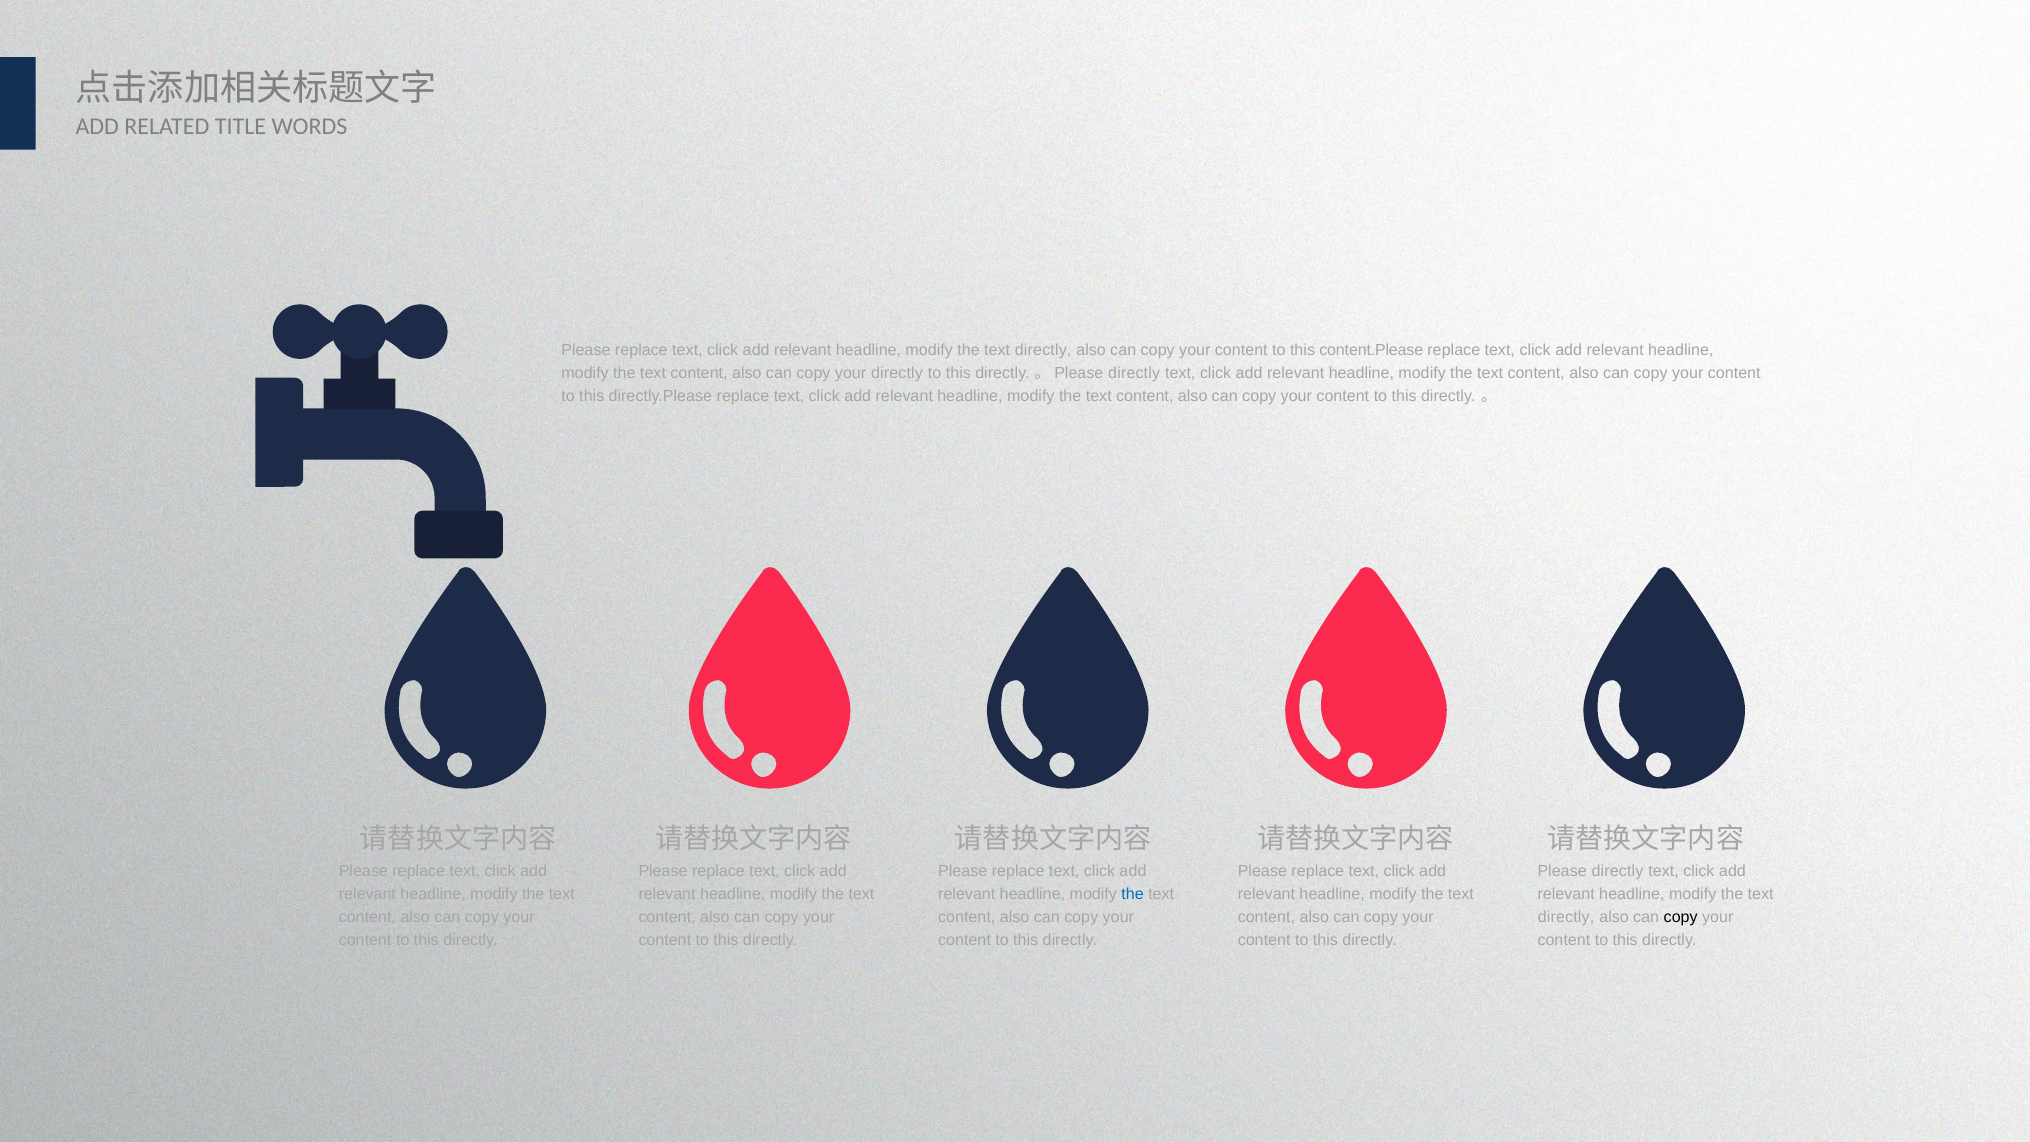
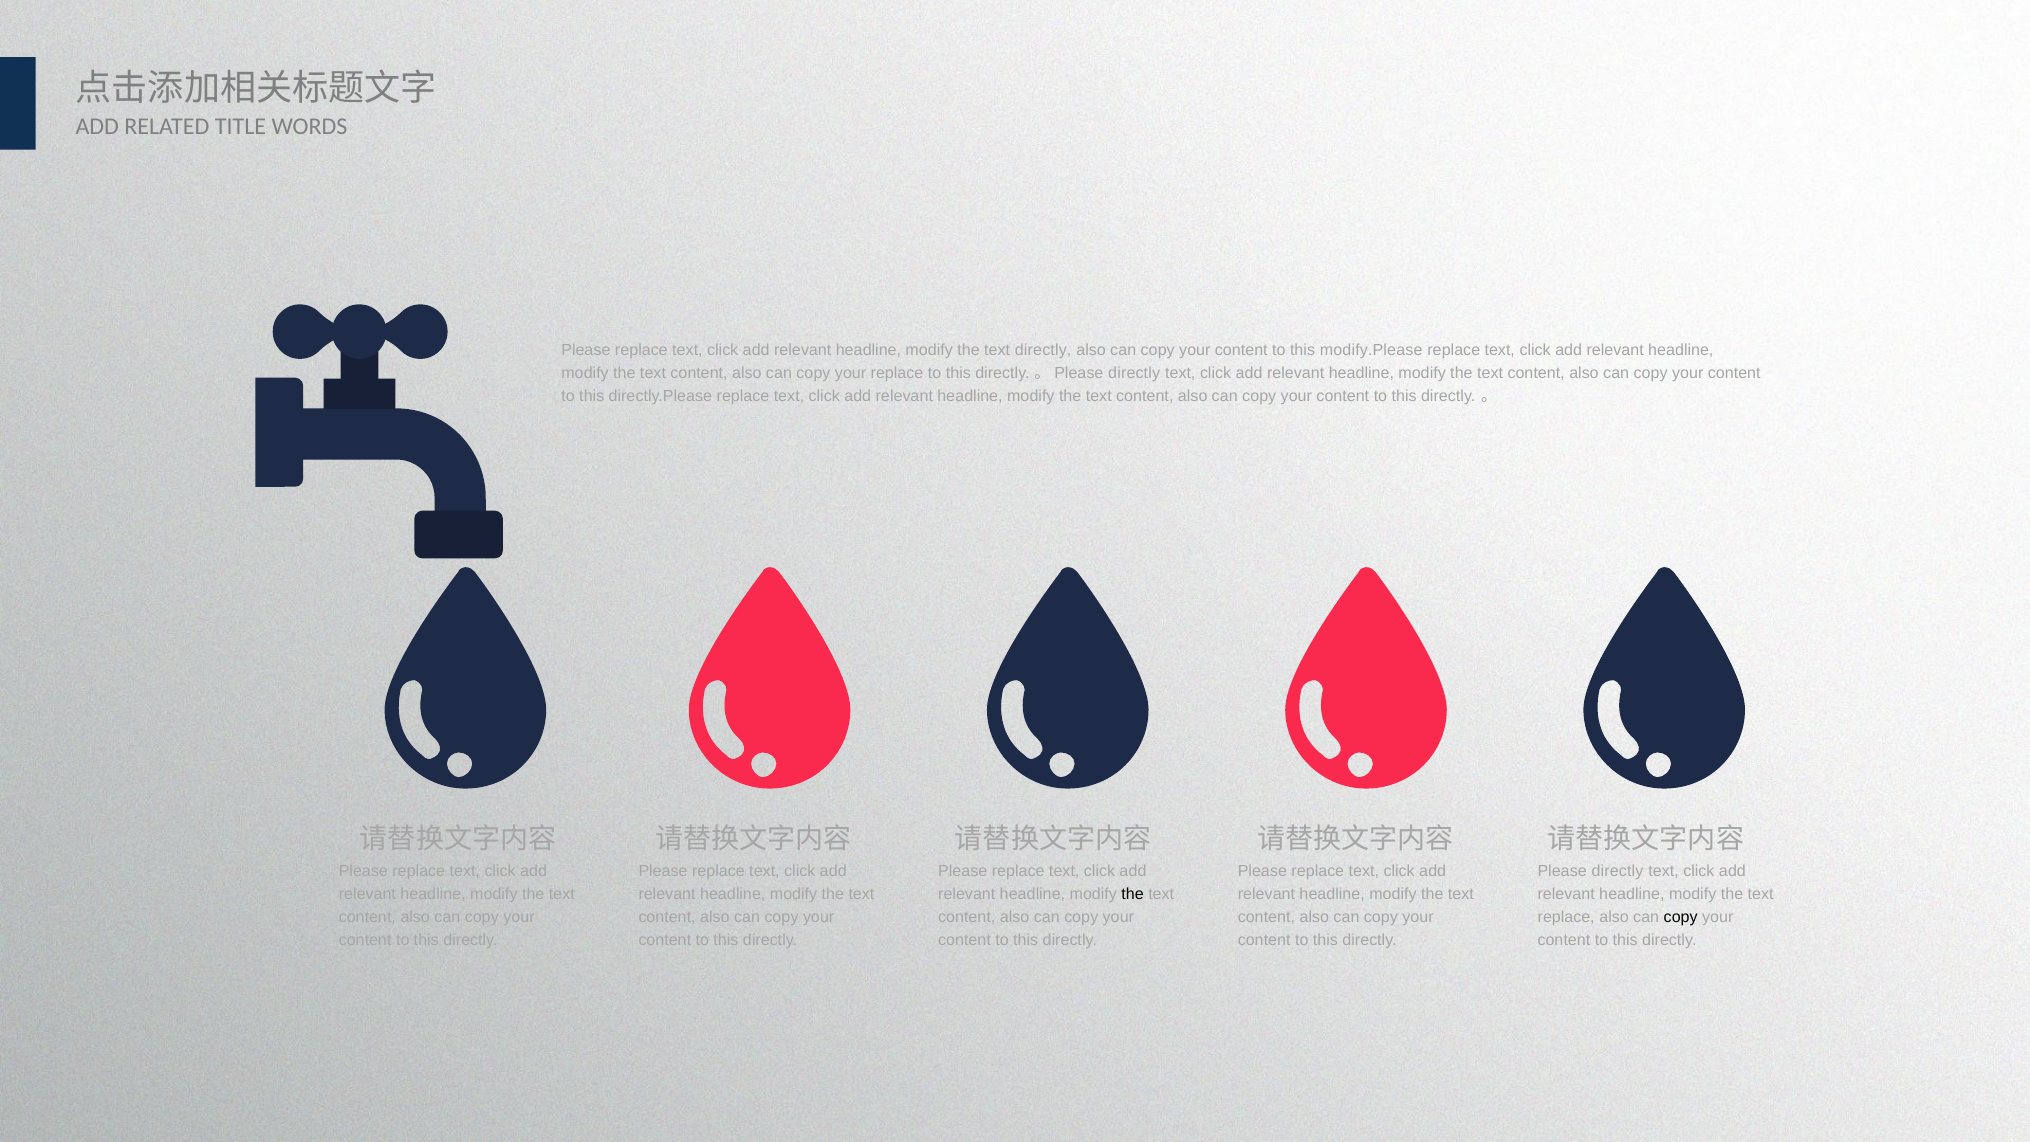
content.Please: content.Please -> modify.Please
your directly: directly -> replace
the at (1133, 894) colour: blue -> black
directly at (1566, 917): directly -> replace
